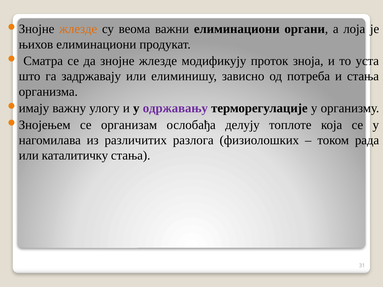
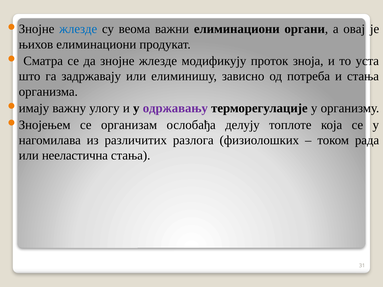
жлезде at (78, 29) colour: orange -> blue
лоја: лоја -> овај
каталитичку: каталитичку -> нееластична
